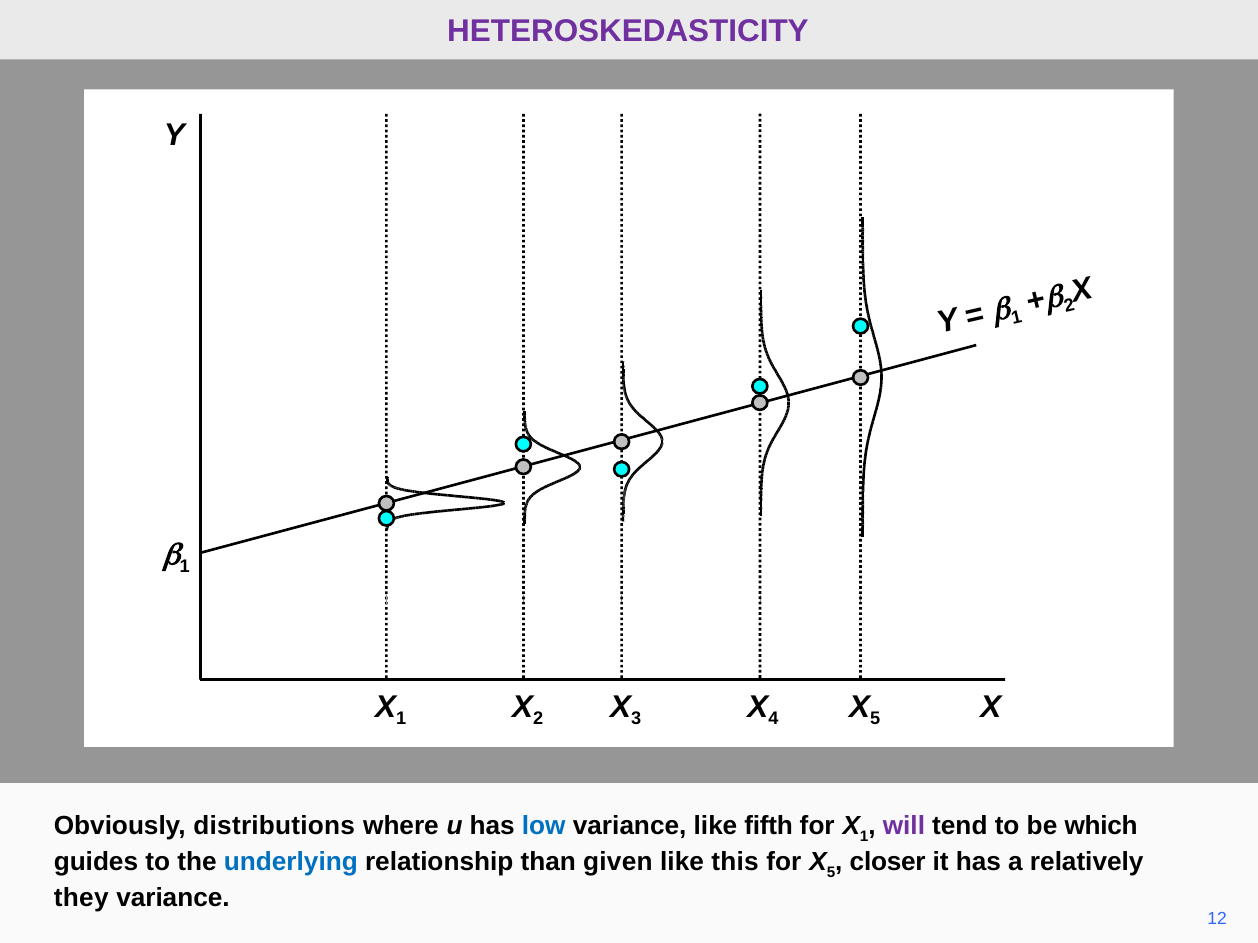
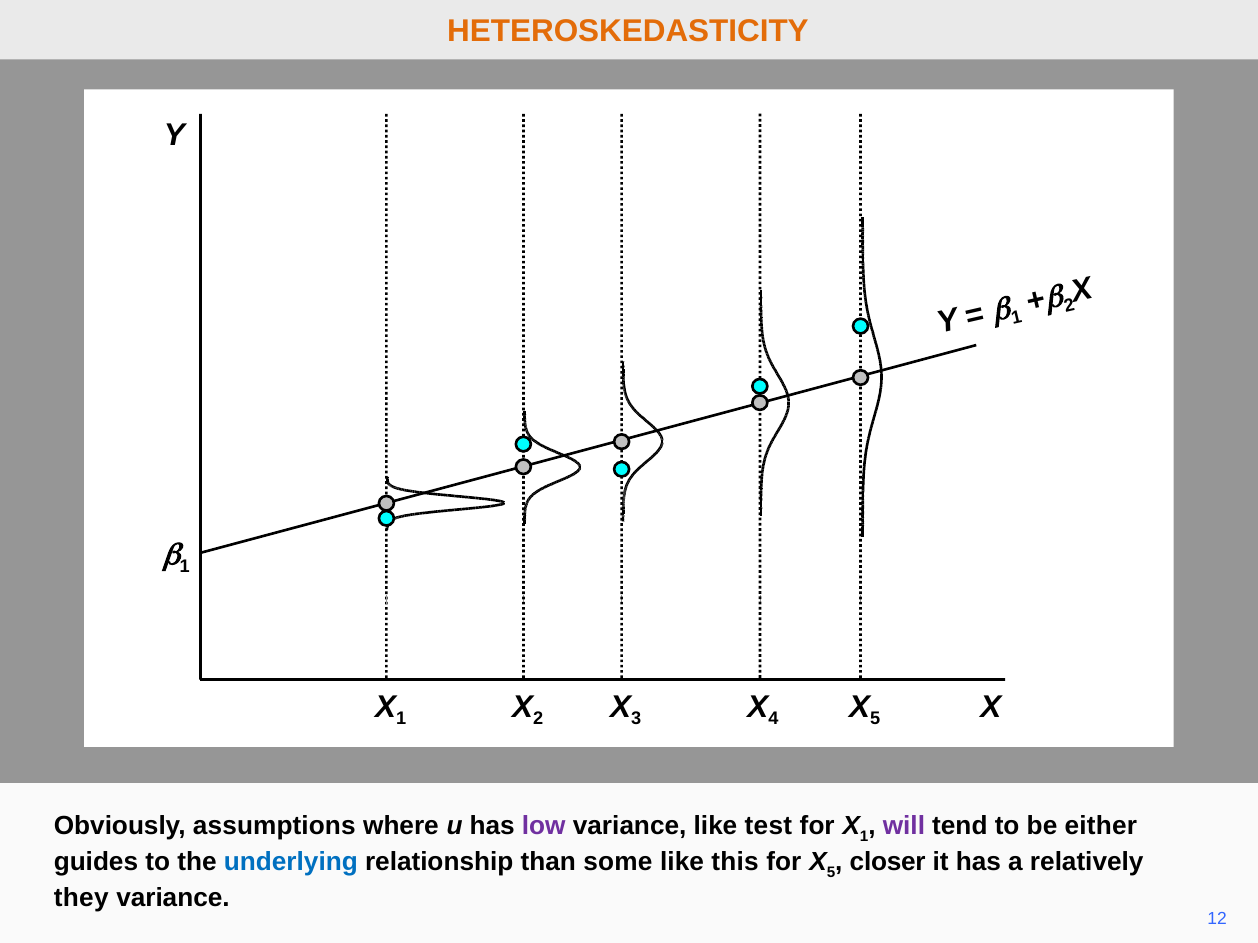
HETEROSKEDASTICITY colour: purple -> orange
distributions: distributions -> assumptions
low colour: blue -> purple
fifth: fifth -> test
which: which -> either
given: given -> some
